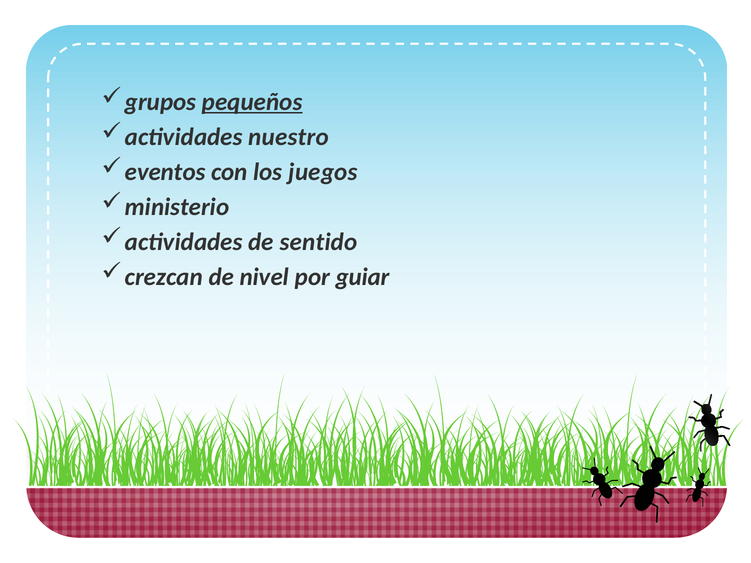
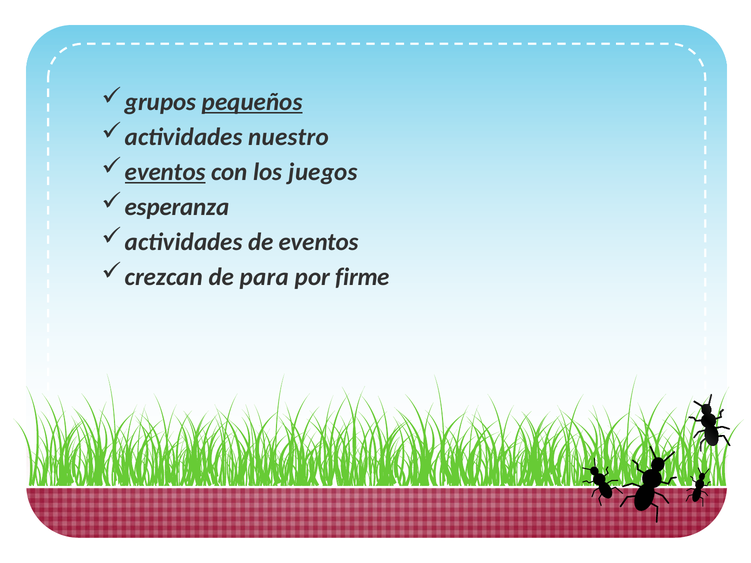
eventos at (165, 172) underline: none -> present
ministerio: ministerio -> esperanza
de sentido: sentido -> eventos
nivel: nivel -> para
guiar: guiar -> firme
